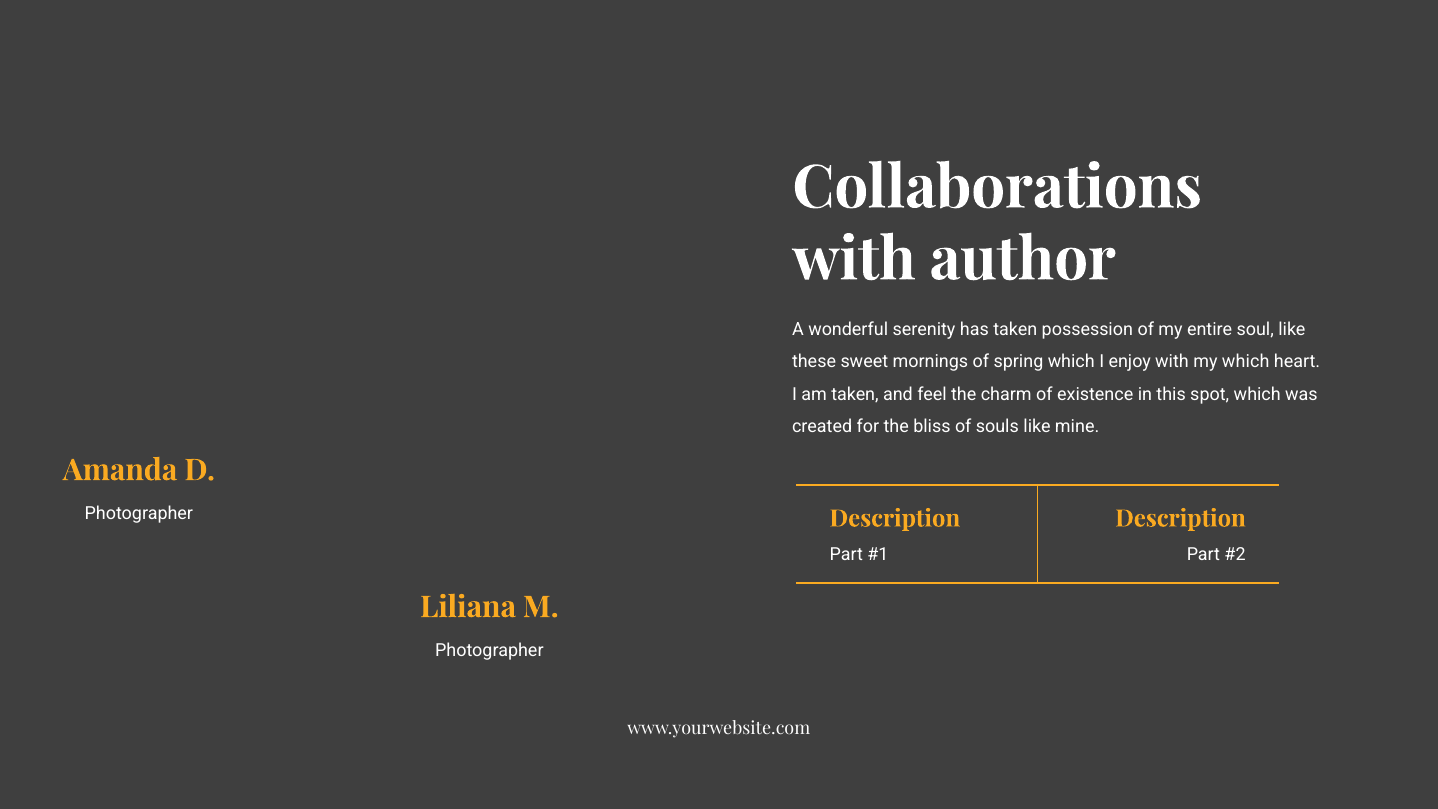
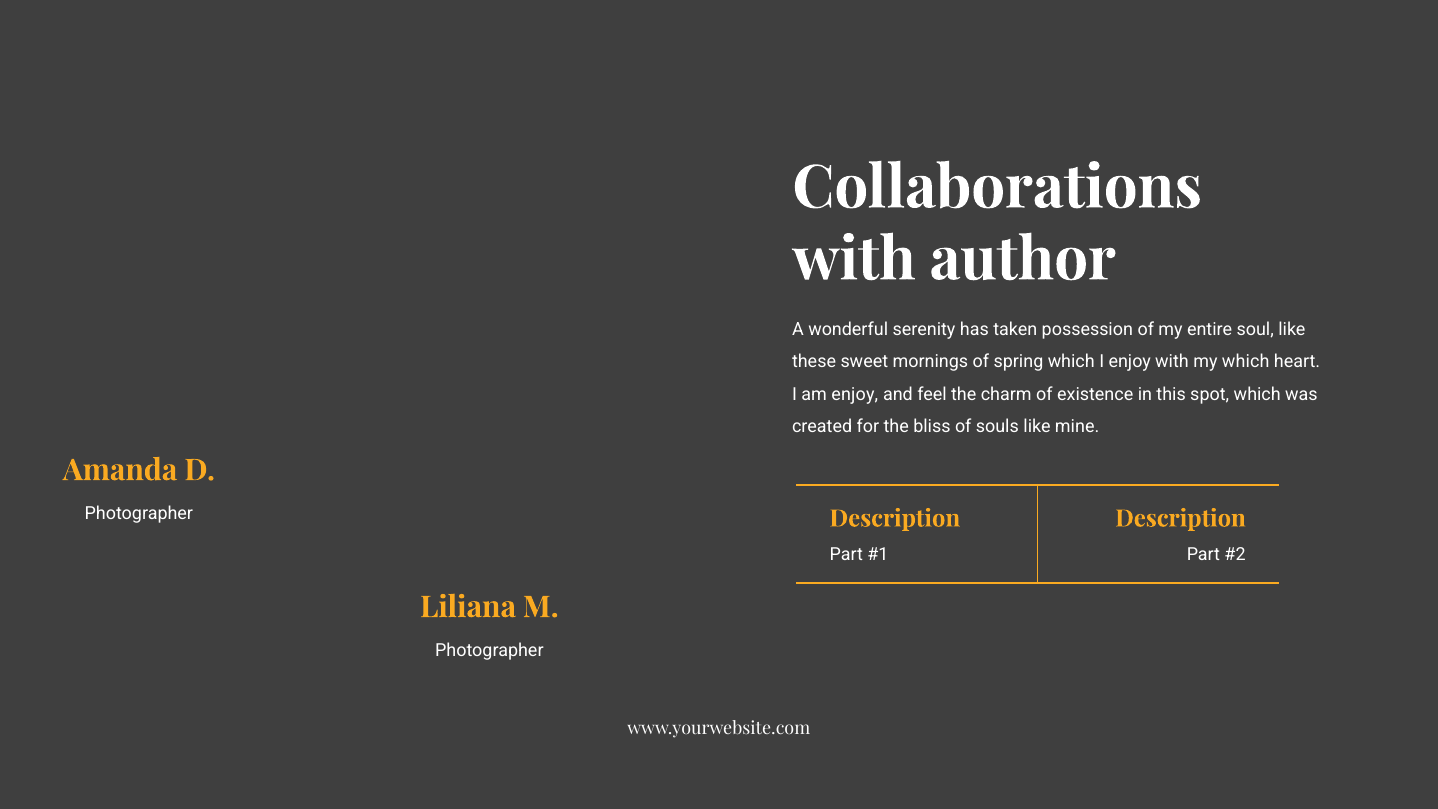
am taken: taken -> enjoy
